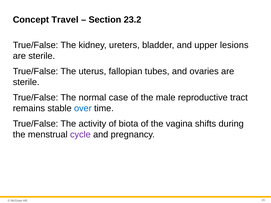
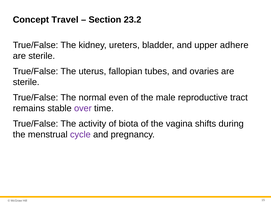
lesions: lesions -> adhere
case: case -> even
over colour: blue -> purple
